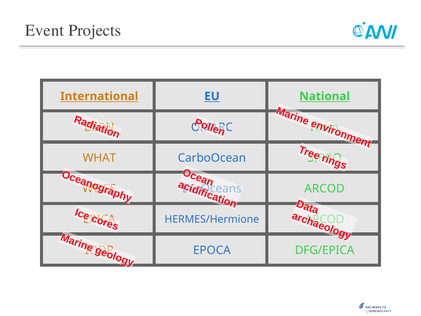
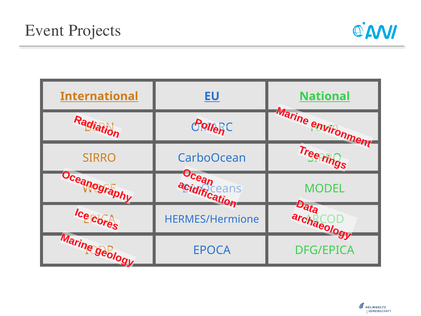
WHAT at (99, 158): WHAT -> SIRRO
ARCOD at (325, 188): ARCOD -> MODEL
